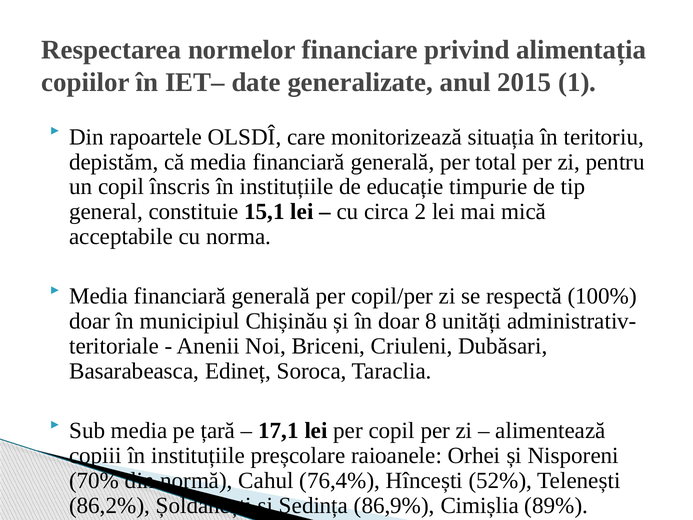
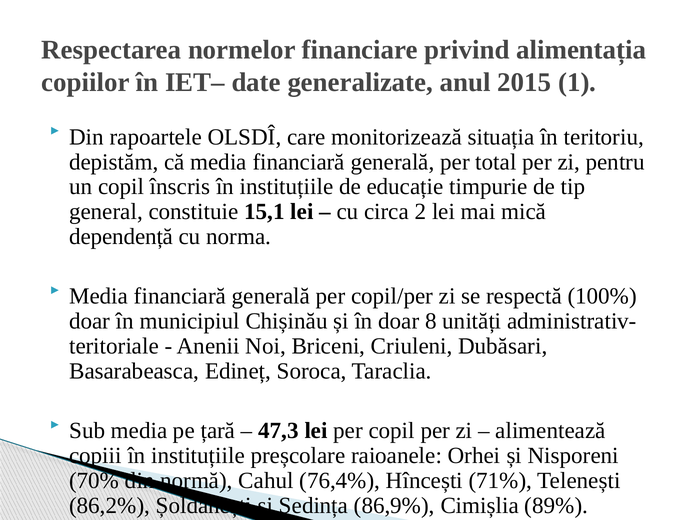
acceptabile: acceptabile -> dependență
17,1: 17,1 -> 47,3
52%: 52% -> 71%
